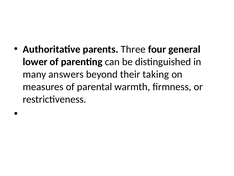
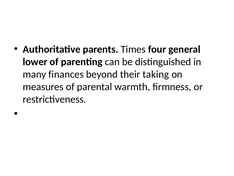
Three: Three -> Times
answers: answers -> finances
